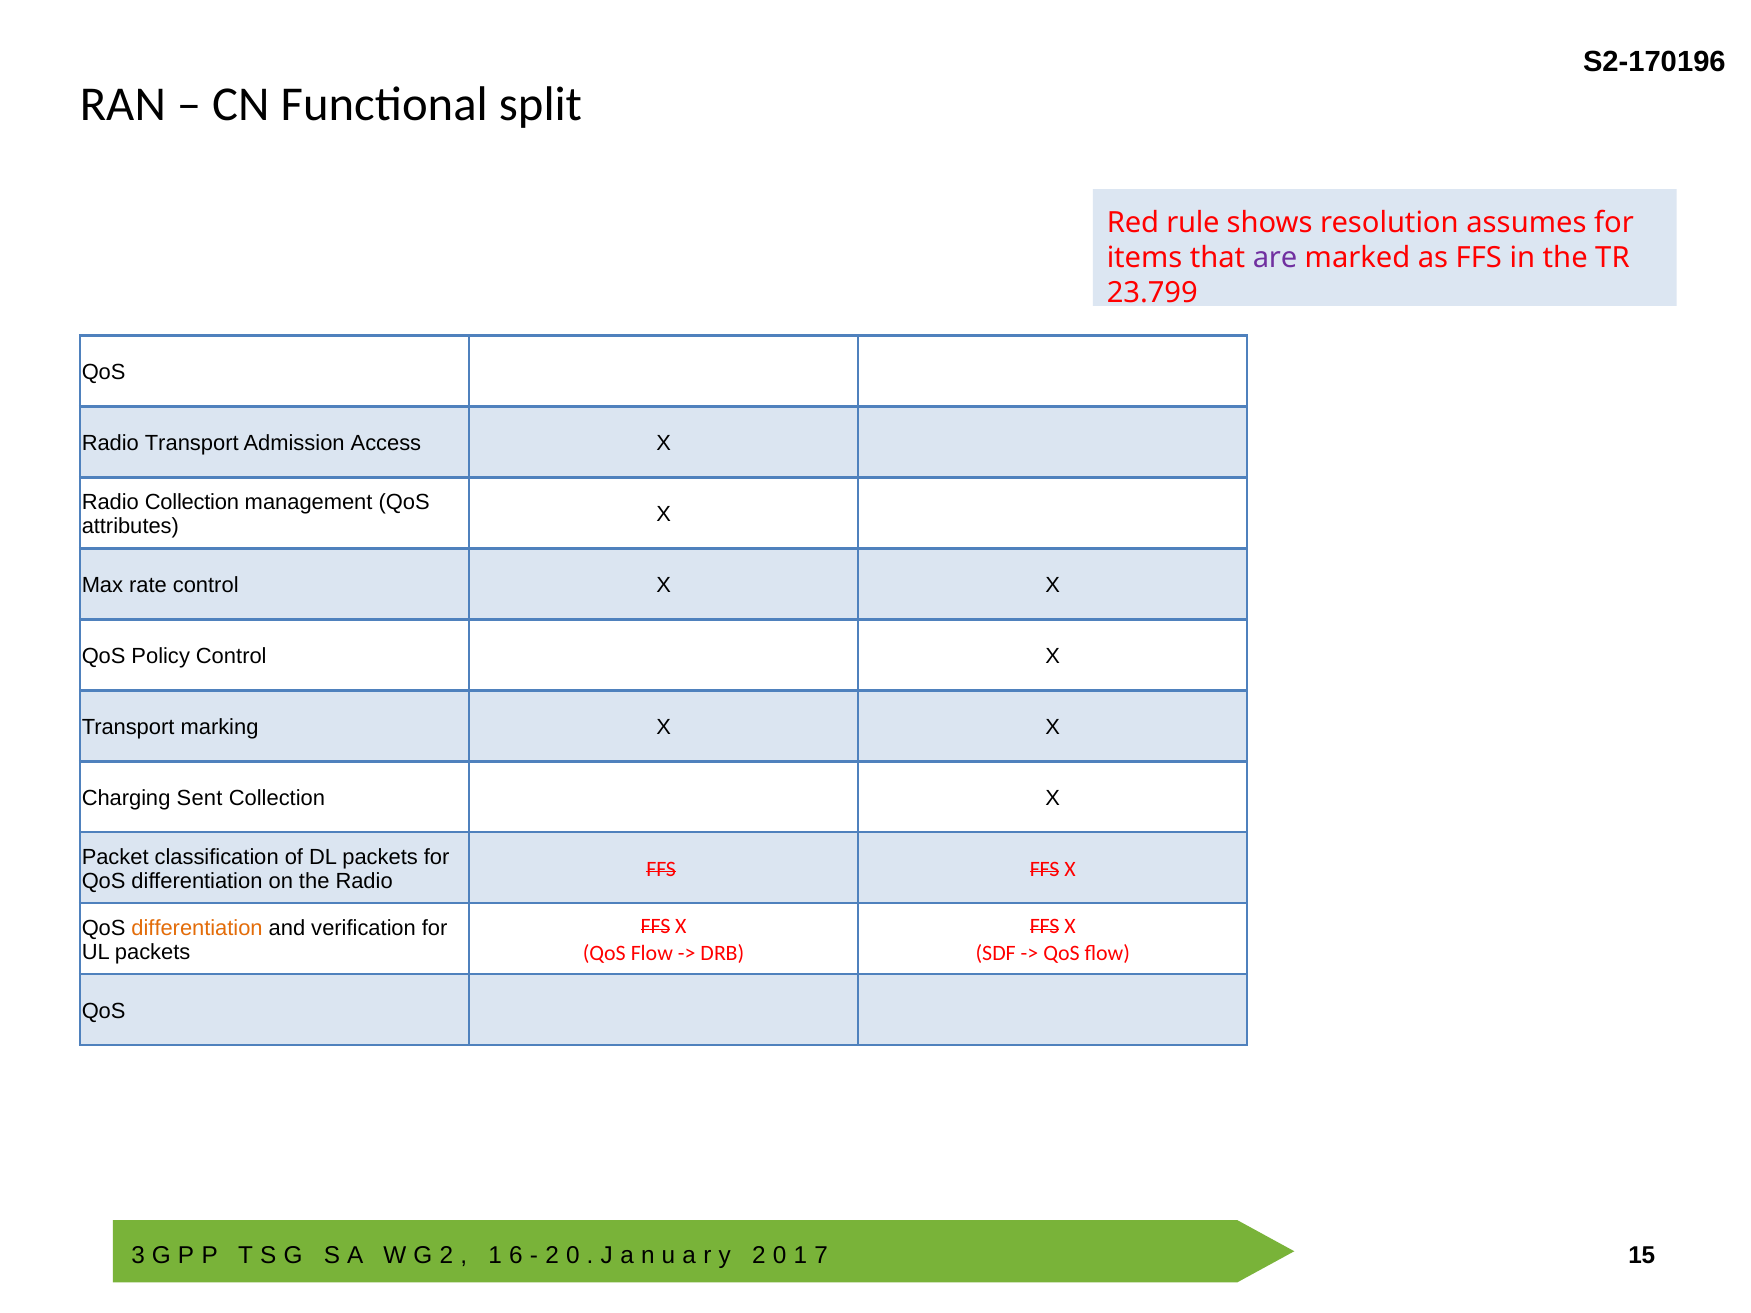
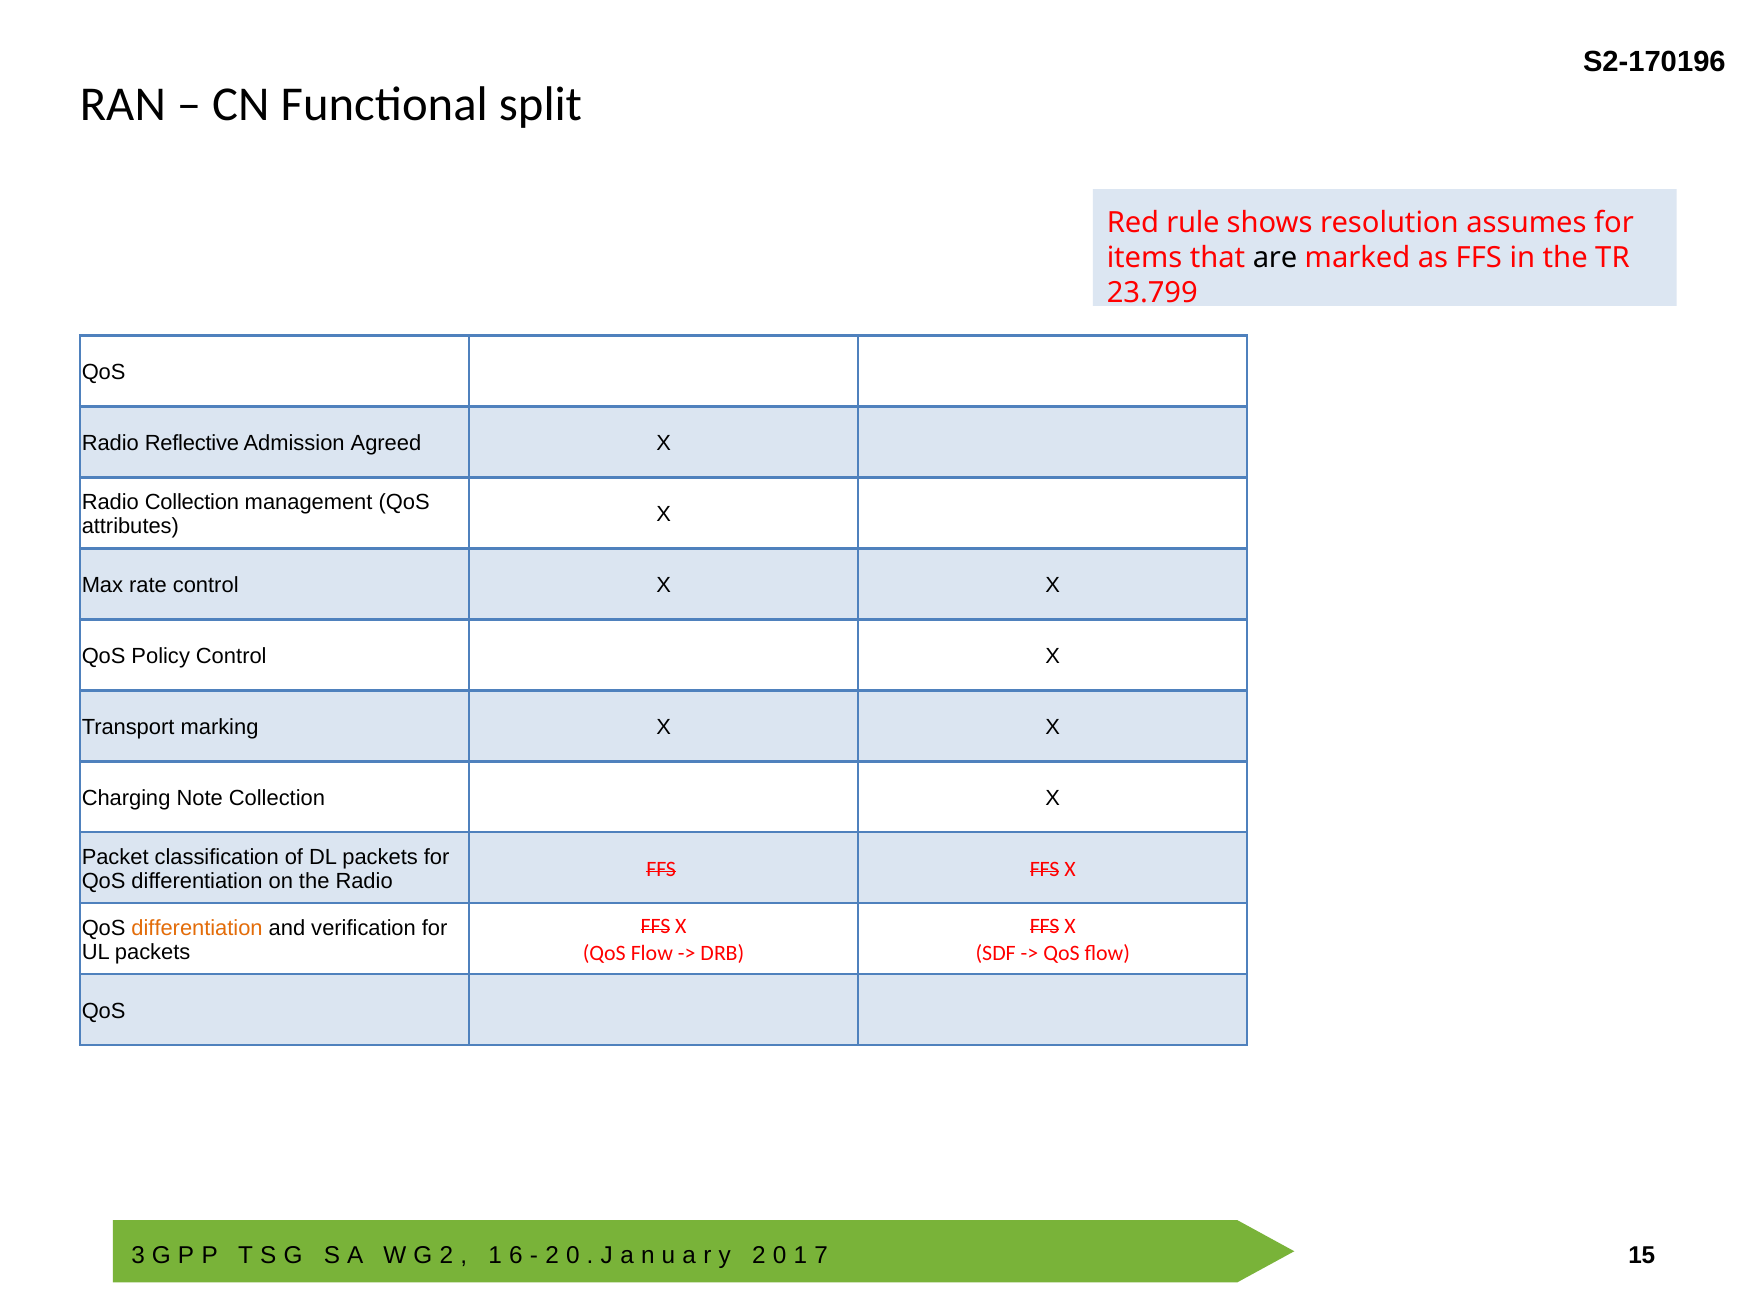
are colour: purple -> black
Radio Transport: Transport -> Reflective
Access: Access -> Agreed
Sent: Sent -> Note
